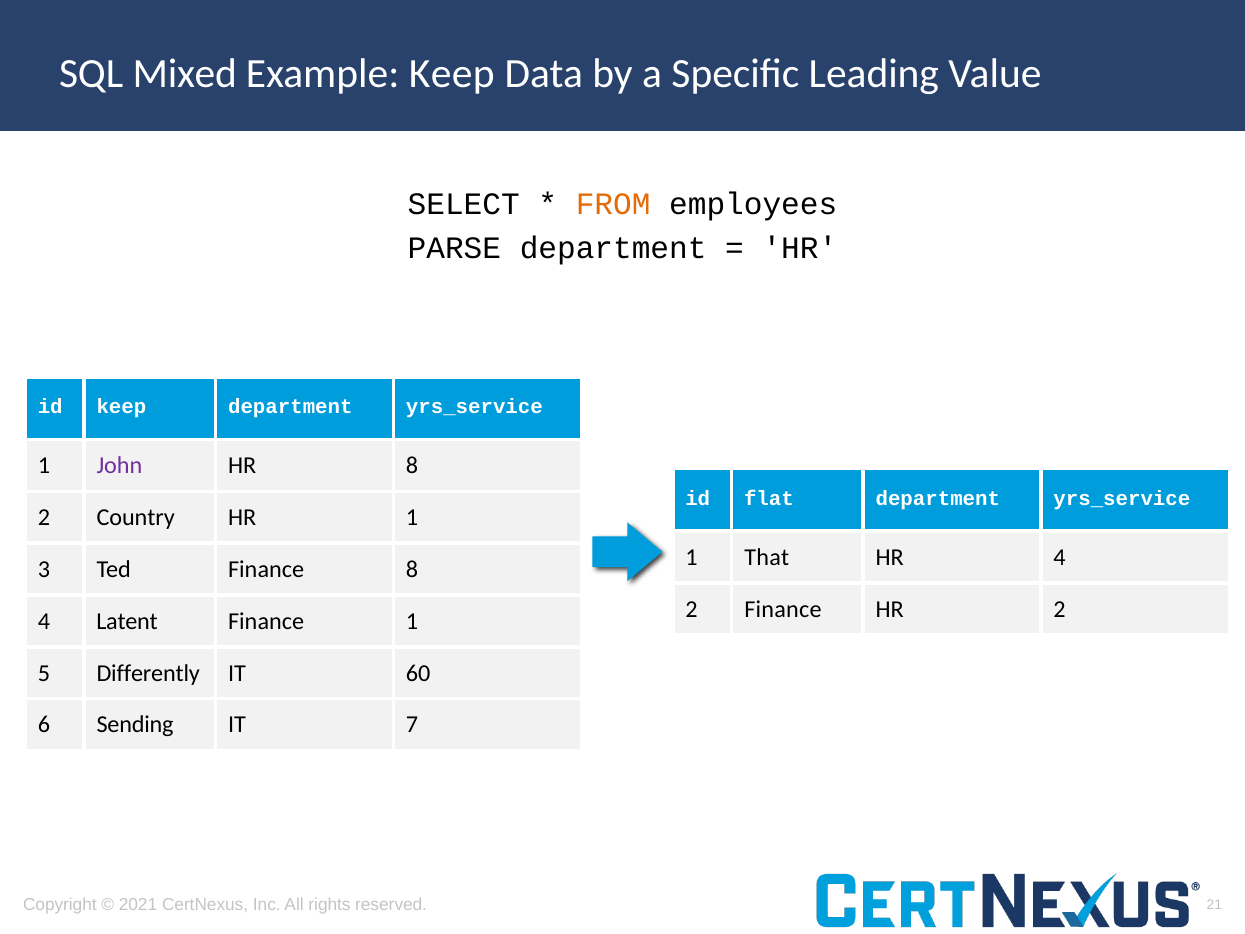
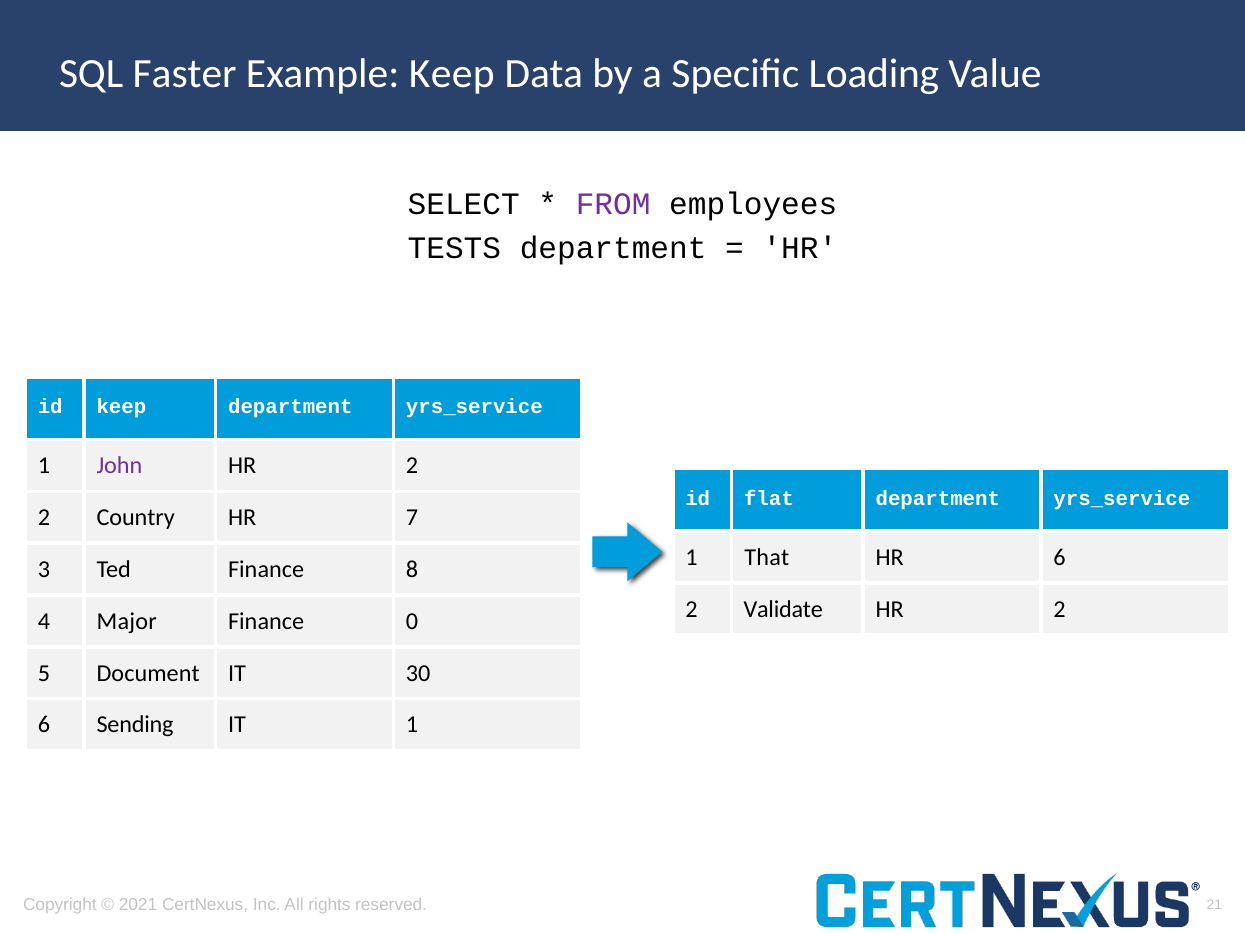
Mixed: Mixed -> Faster
Leading: Leading -> Loading
FROM colour: orange -> purple
PARSE: PARSE -> TESTS
8 at (412, 466): 8 -> 2
HR 1: 1 -> 7
HR 4: 4 -> 6
2 Finance: Finance -> Validate
Latent: Latent -> Major
Finance 1: 1 -> 0
Differently: Differently -> Document
60: 60 -> 30
IT 7: 7 -> 1
